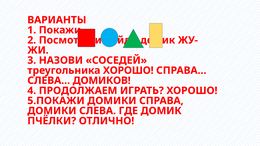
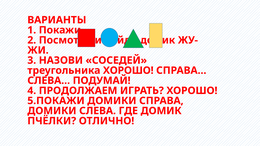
ДОМИКОВ: ДОМИКОВ -> ПОДУМАЙ
